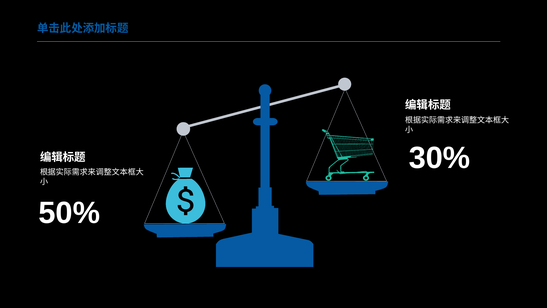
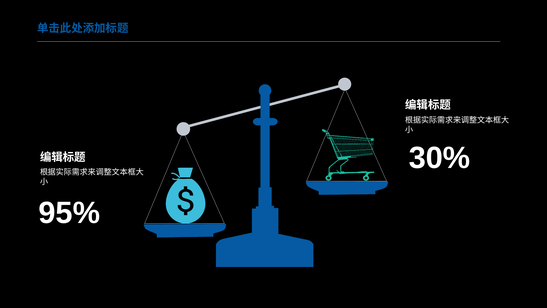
50%: 50% -> 95%
